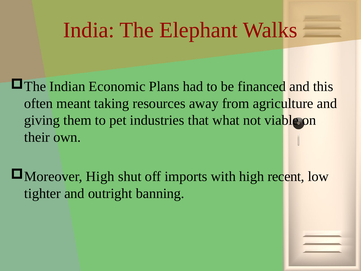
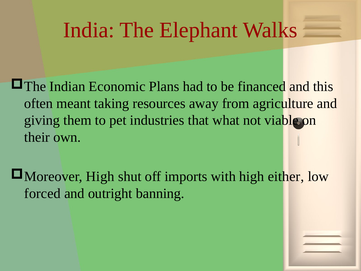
recent: recent -> either
tighter: tighter -> forced
